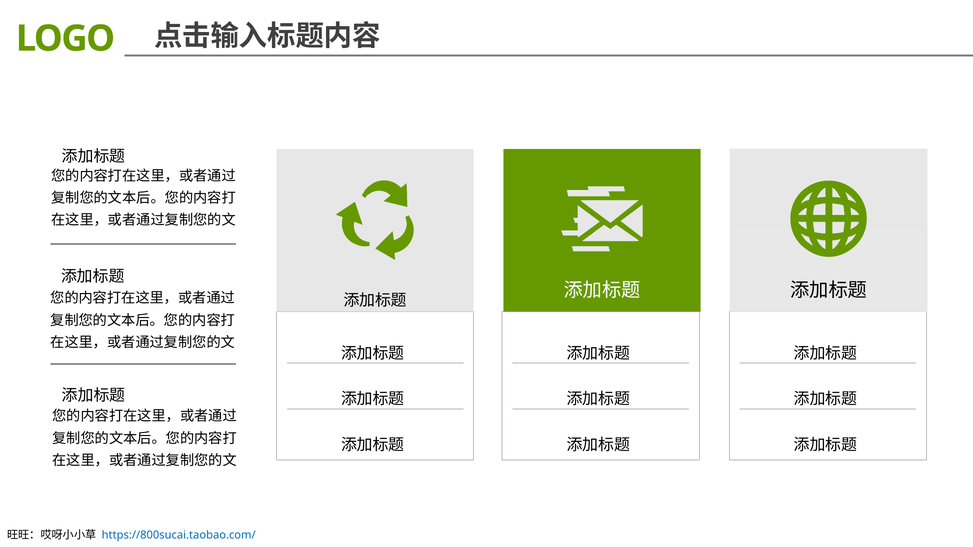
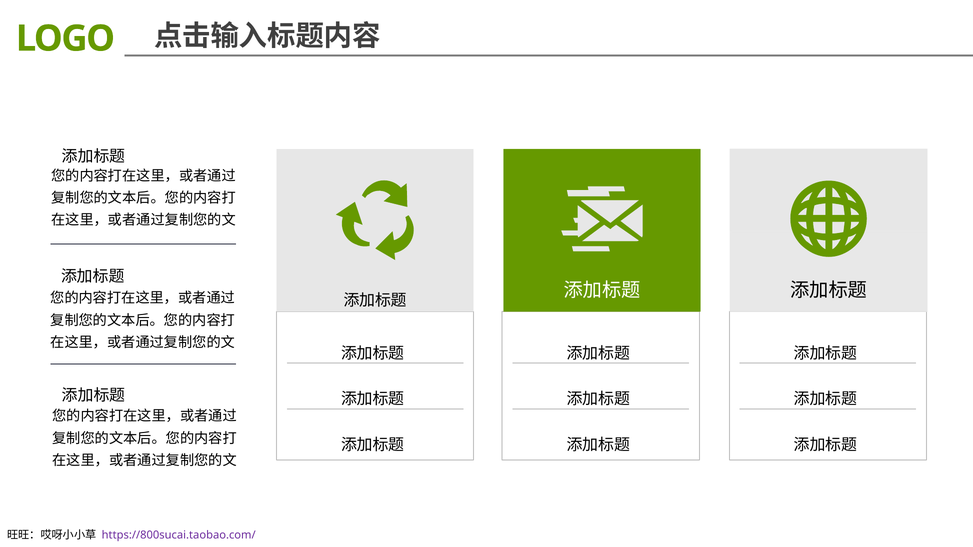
https://800sucai.taobao.com/ colour: blue -> purple
